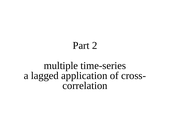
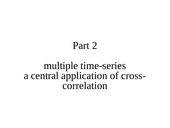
lagged: lagged -> central
